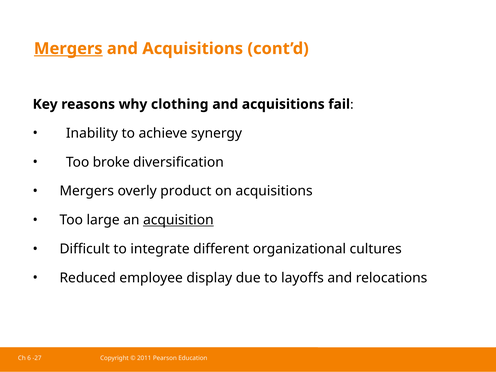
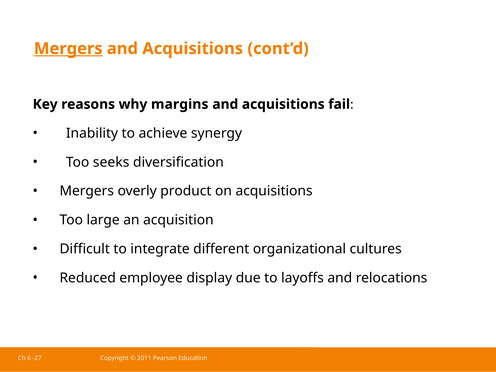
clothing: clothing -> margins
broke: broke -> seeks
acquisition underline: present -> none
